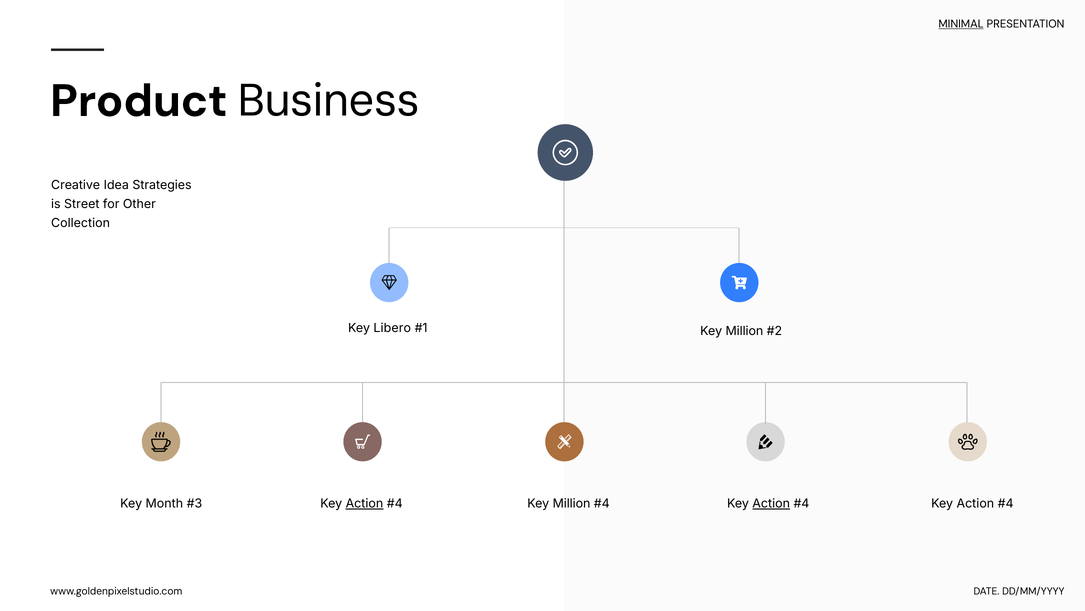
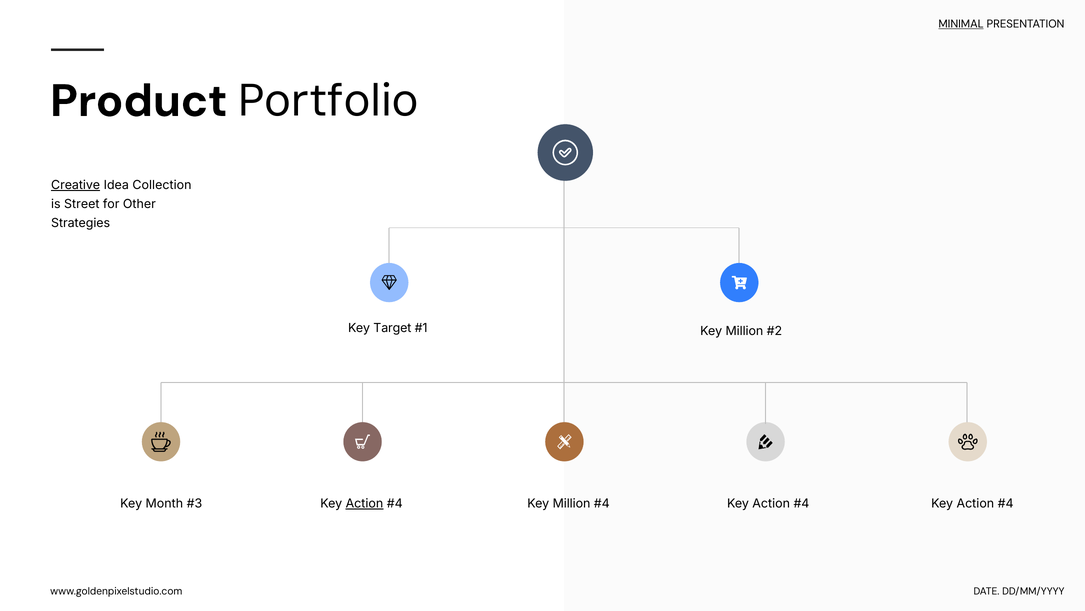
Business: Business -> Portfolio
Creative underline: none -> present
Strategies: Strategies -> Collection
Collection: Collection -> Strategies
Libero: Libero -> Target
Action at (771, 503) underline: present -> none
